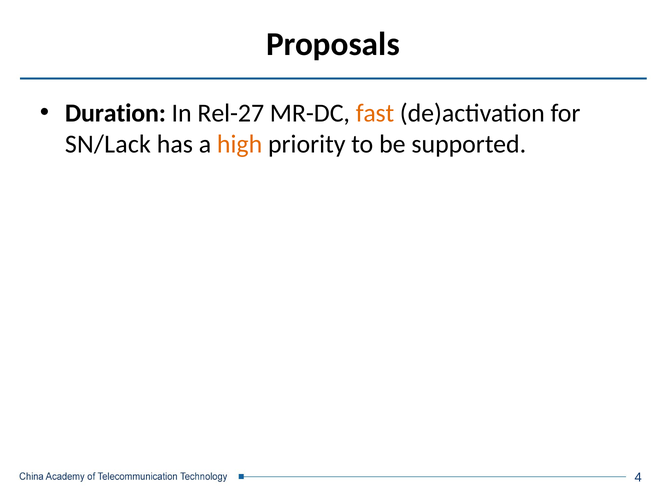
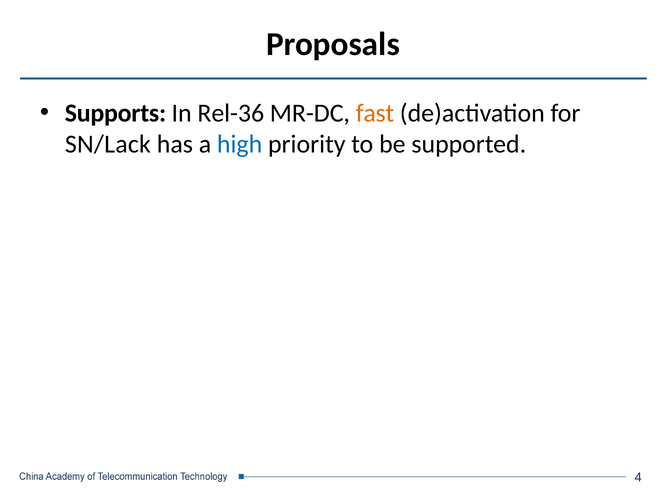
Duration: Duration -> Supports
Rel-27: Rel-27 -> Rel-36
high colour: orange -> blue
